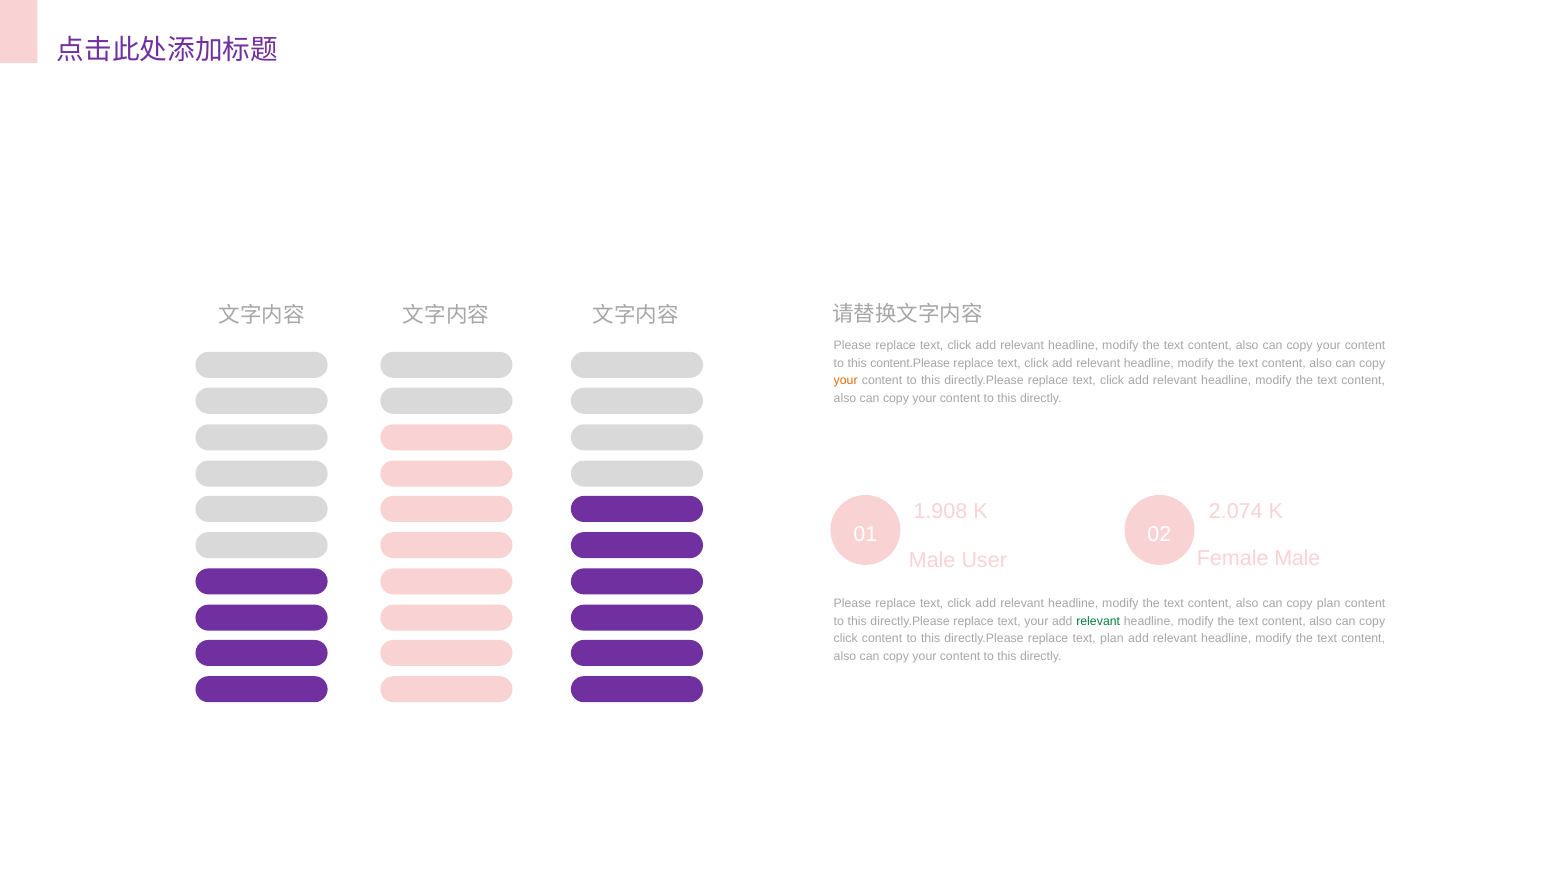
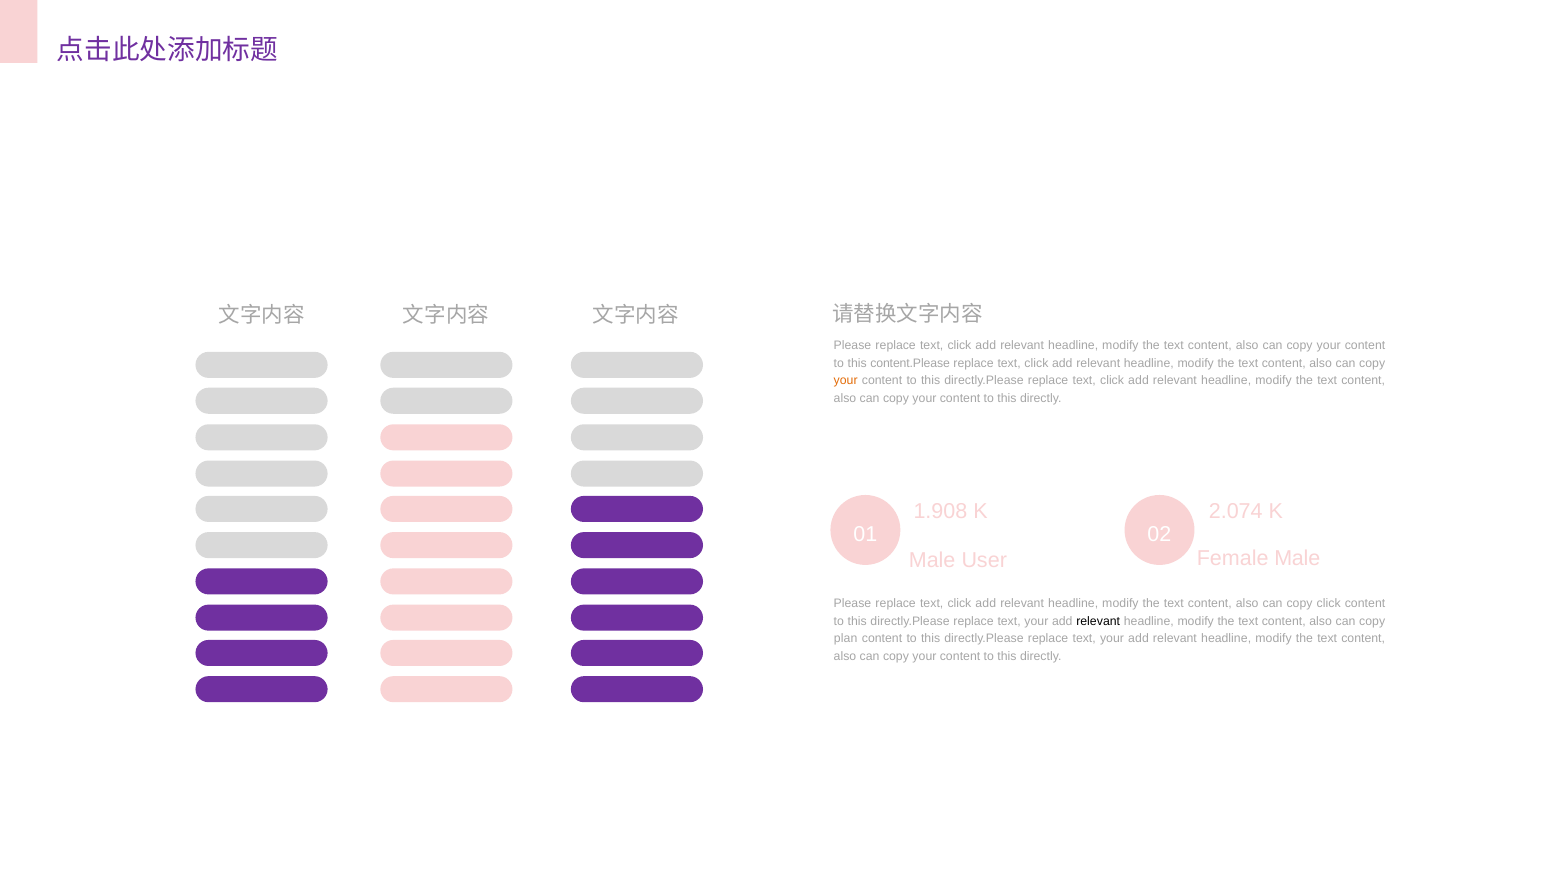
copy plan: plan -> click
relevant at (1098, 621) colour: green -> black
click at (846, 639): click -> plan
plan at (1112, 639): plan -> your
